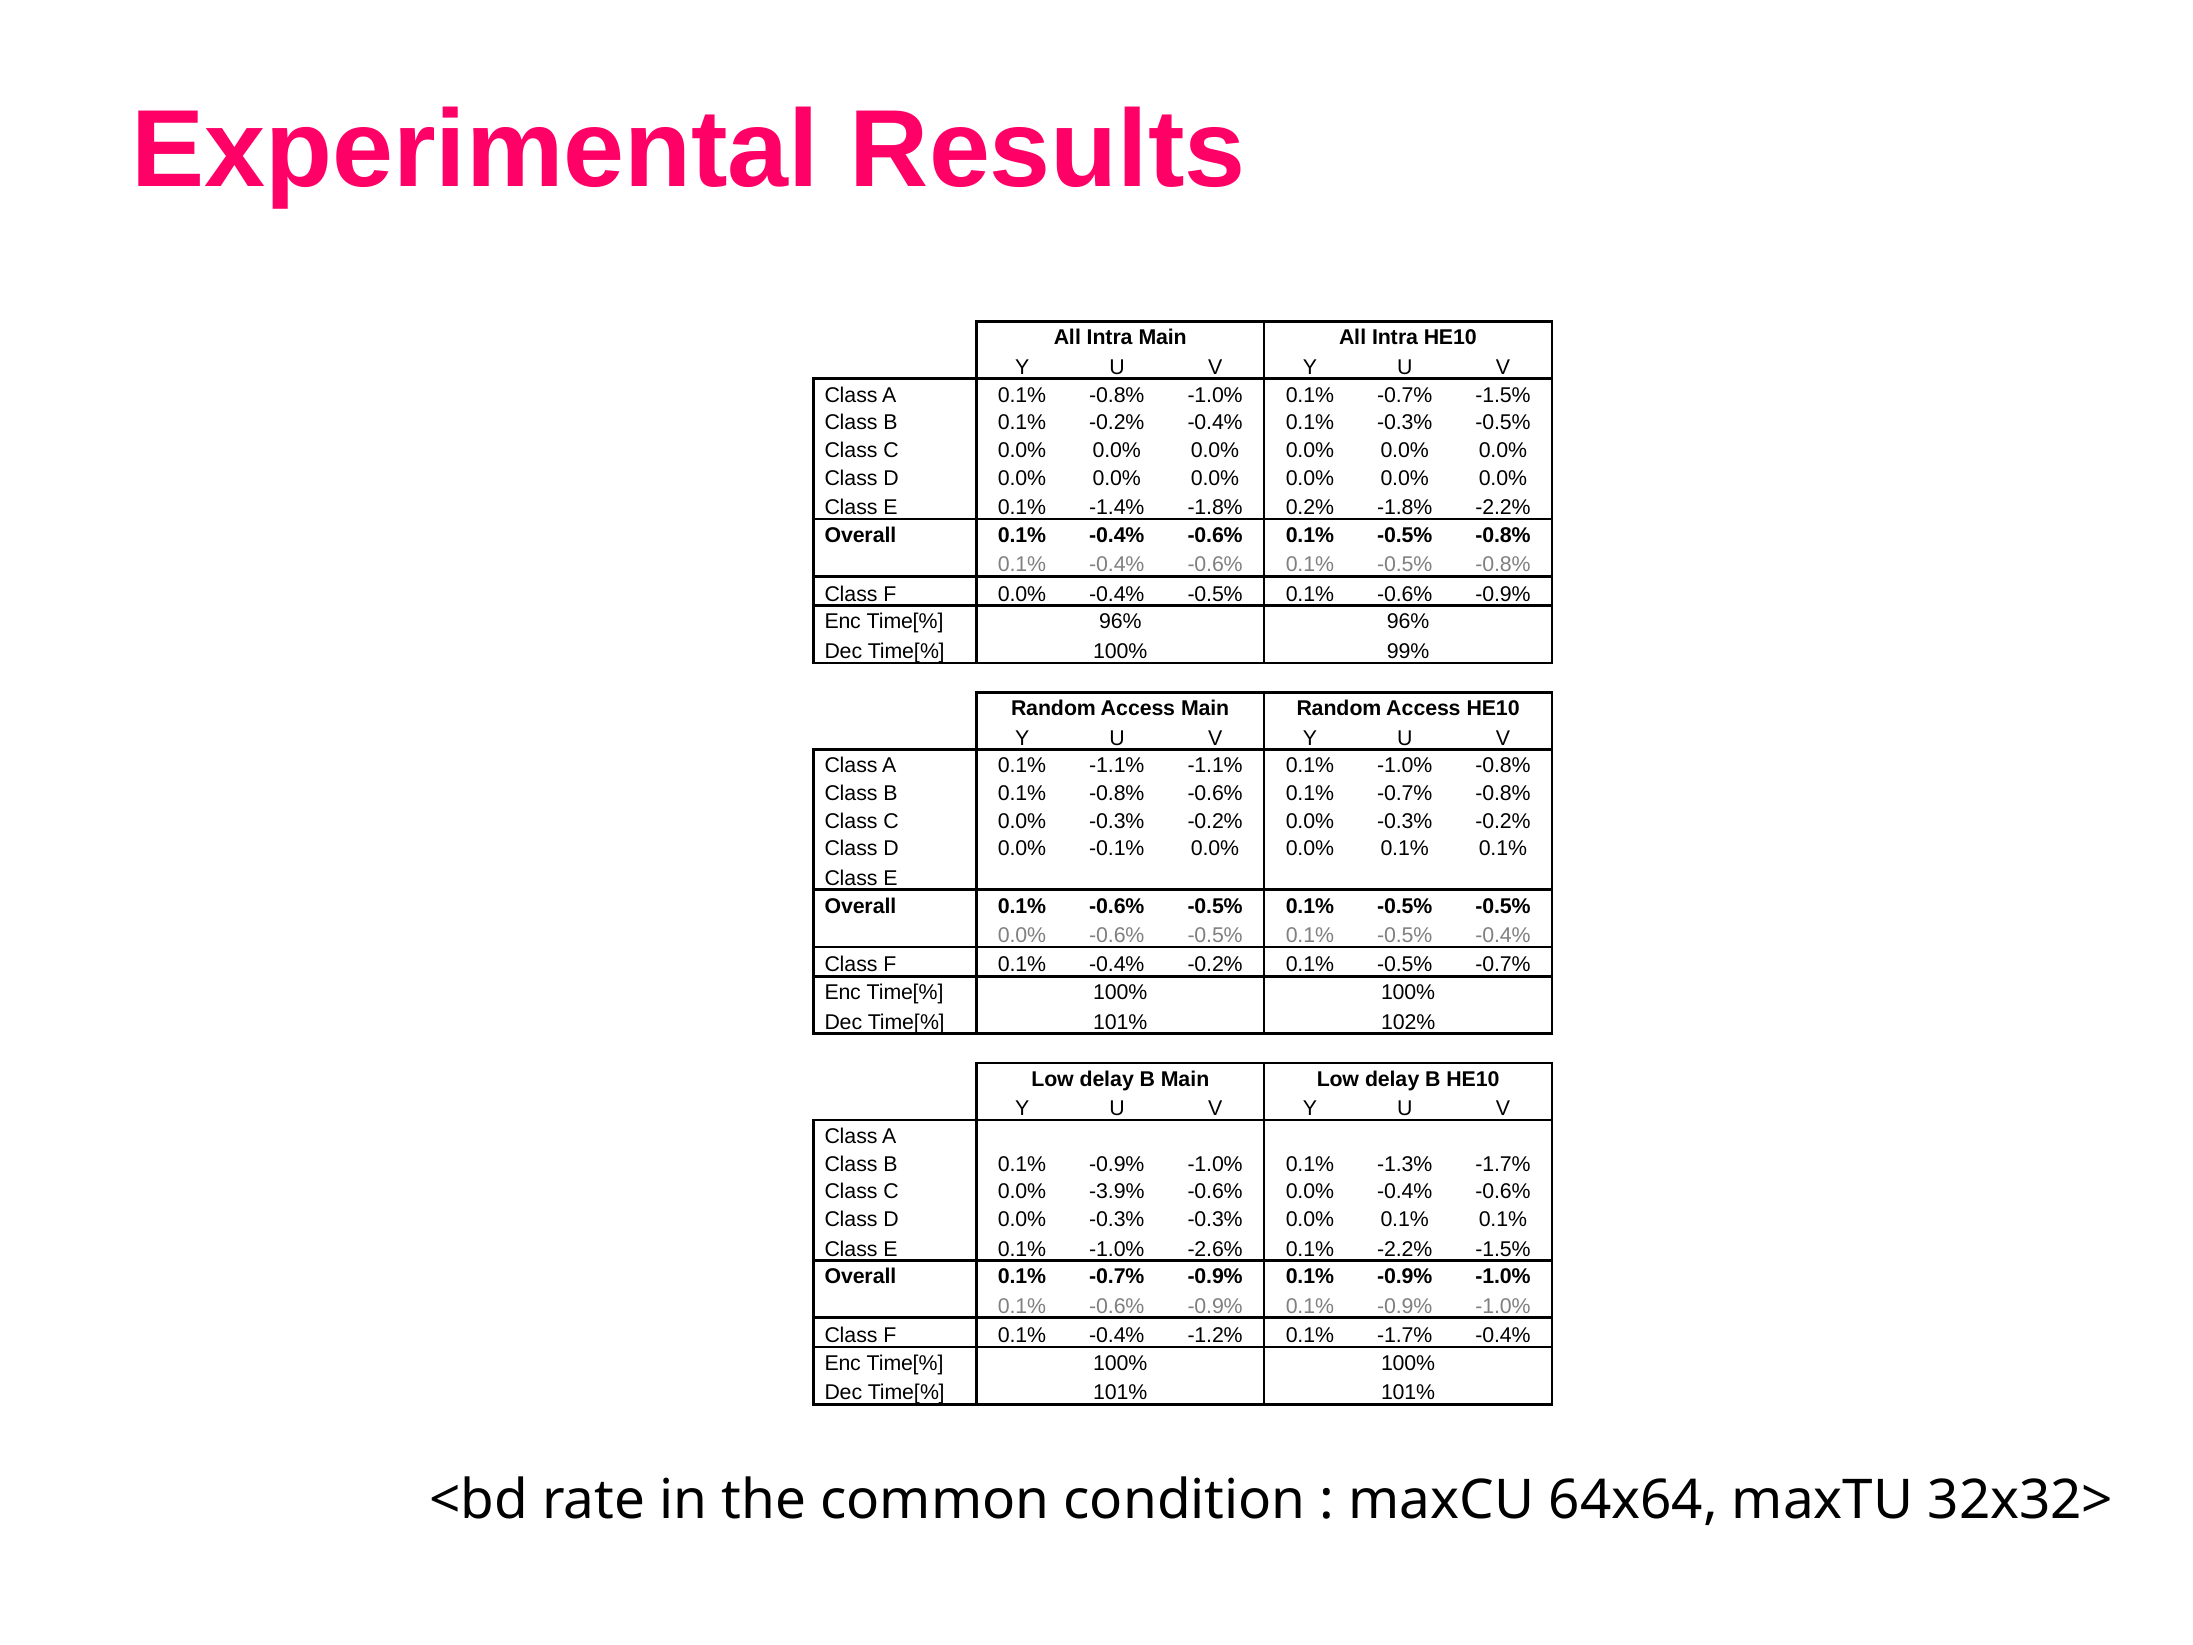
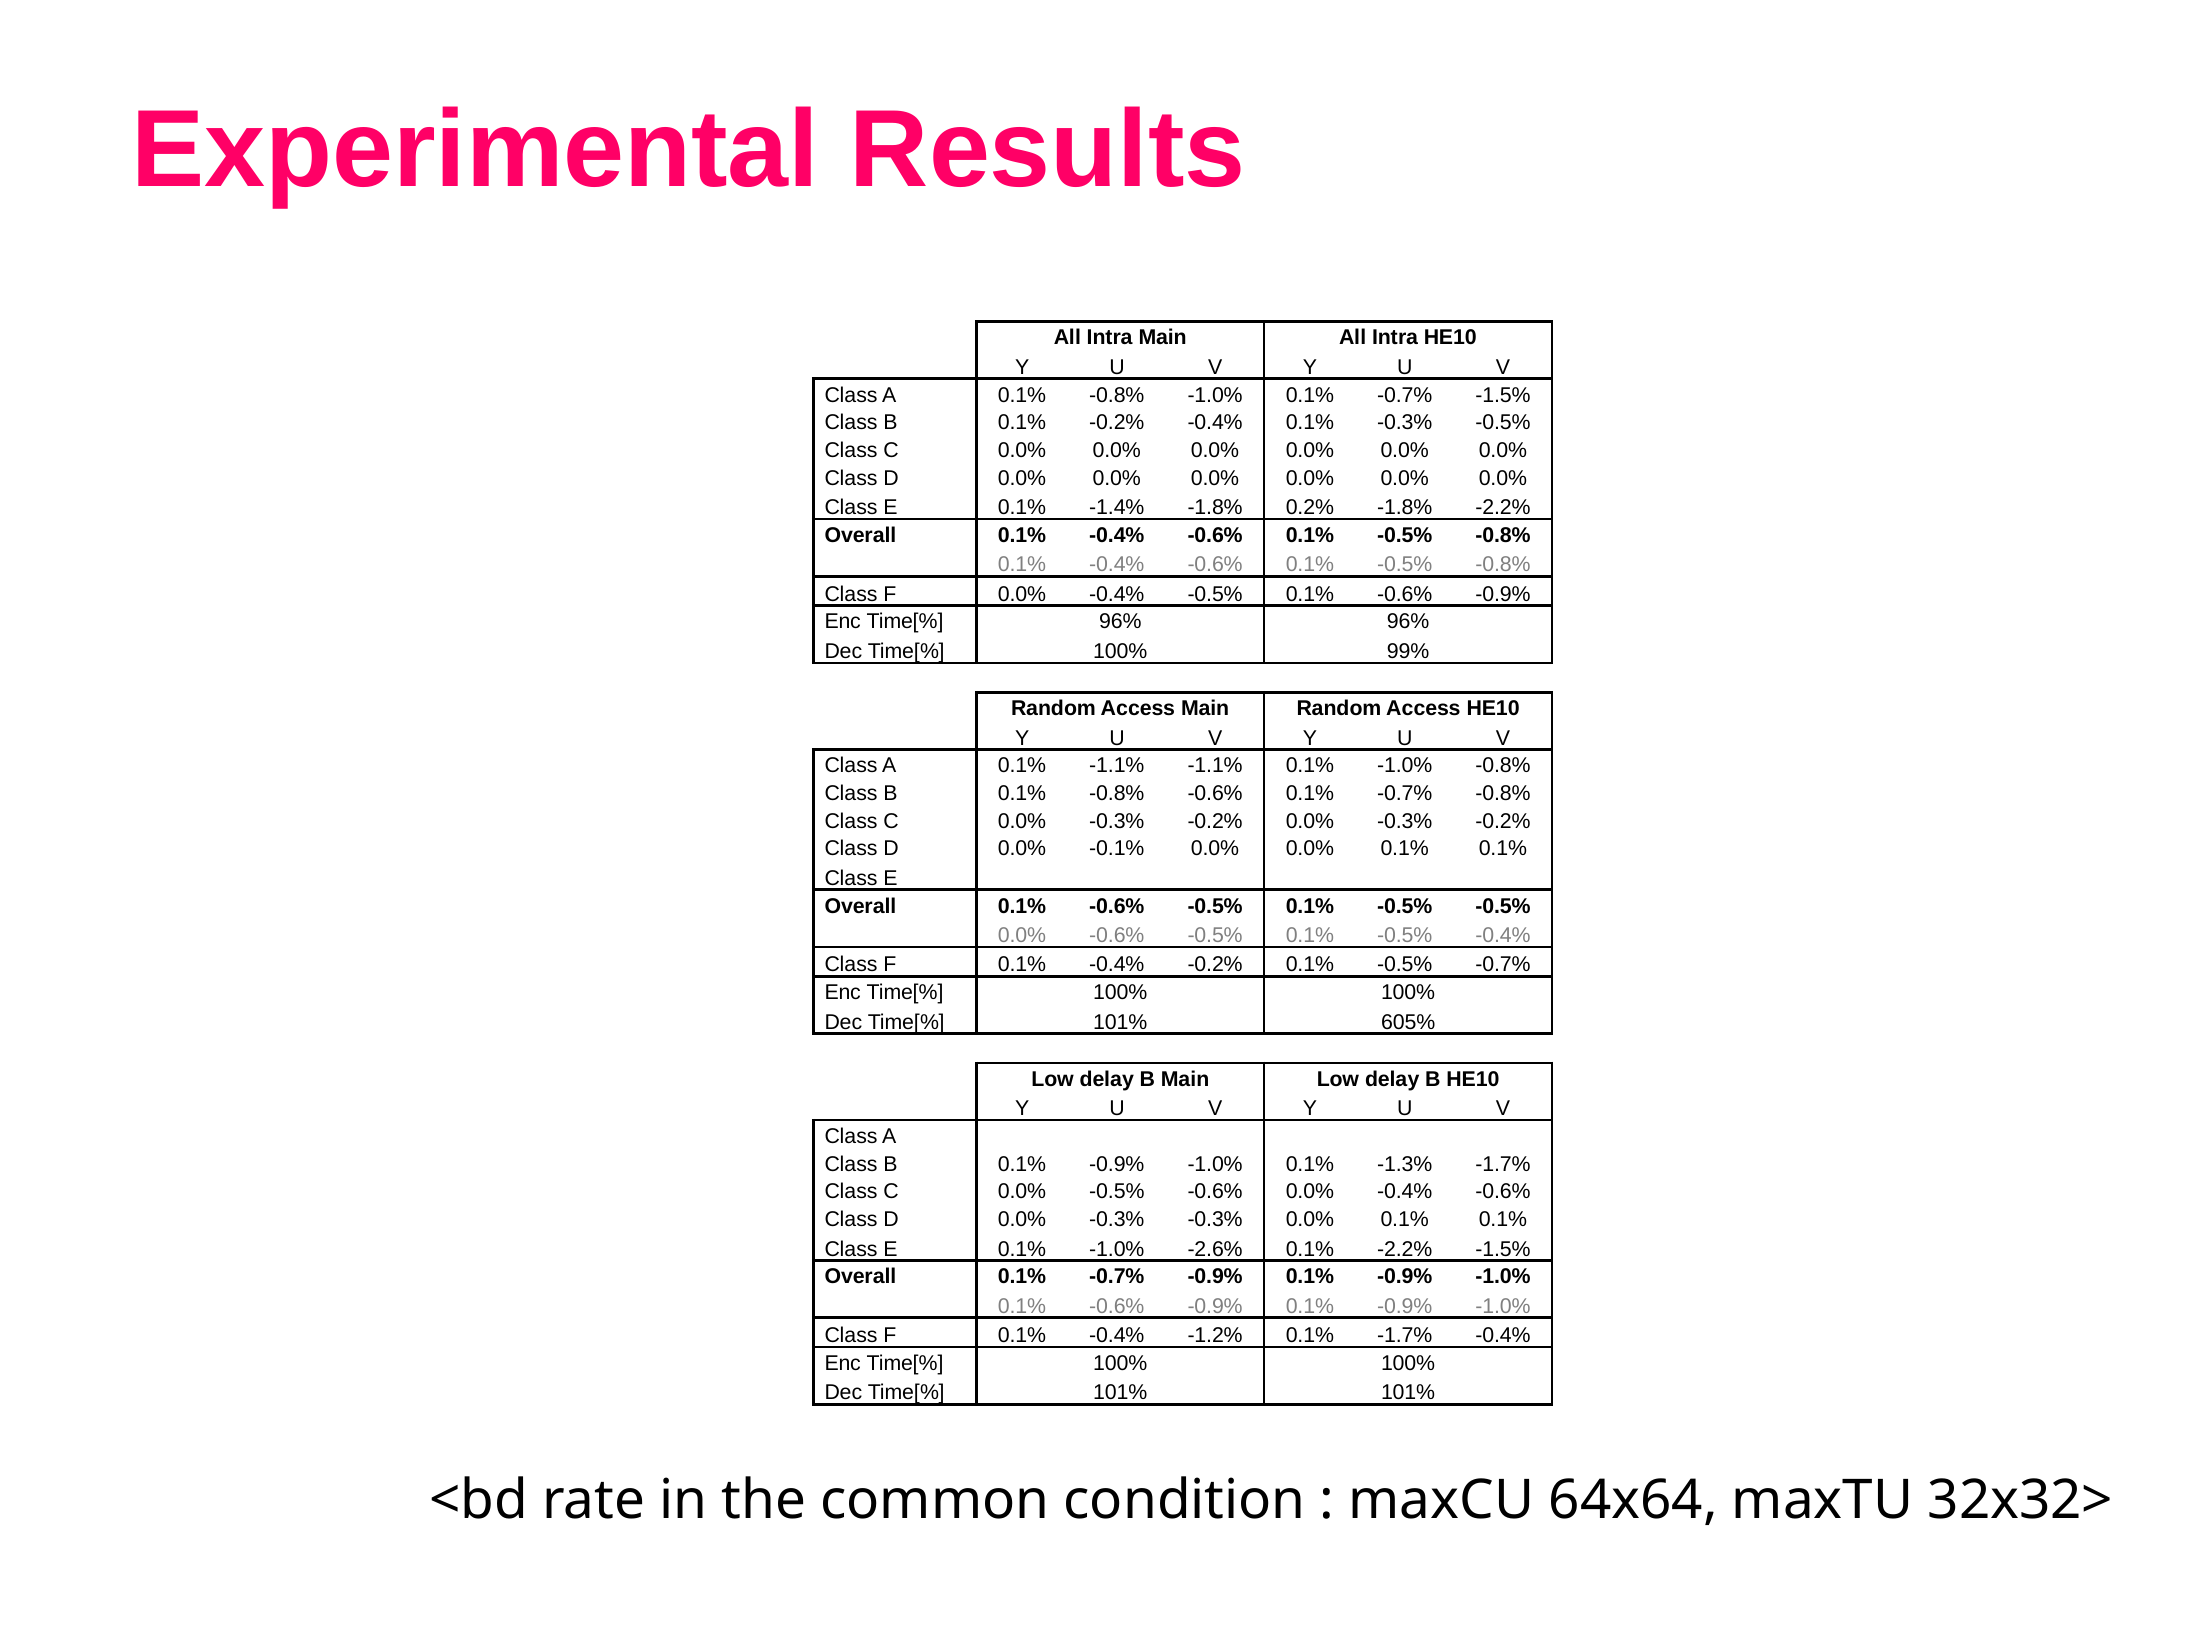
102%: 102% -> 605%
0.0% -3.9%: -3.9% -> -0.5%
